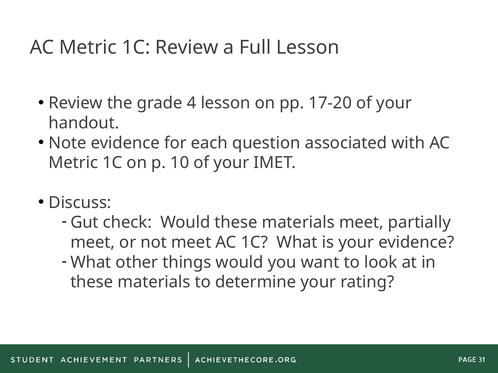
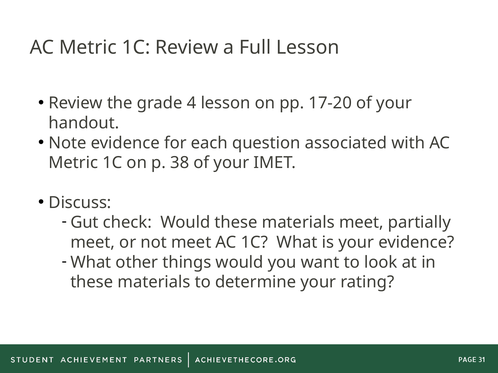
10: 10 -> 38
